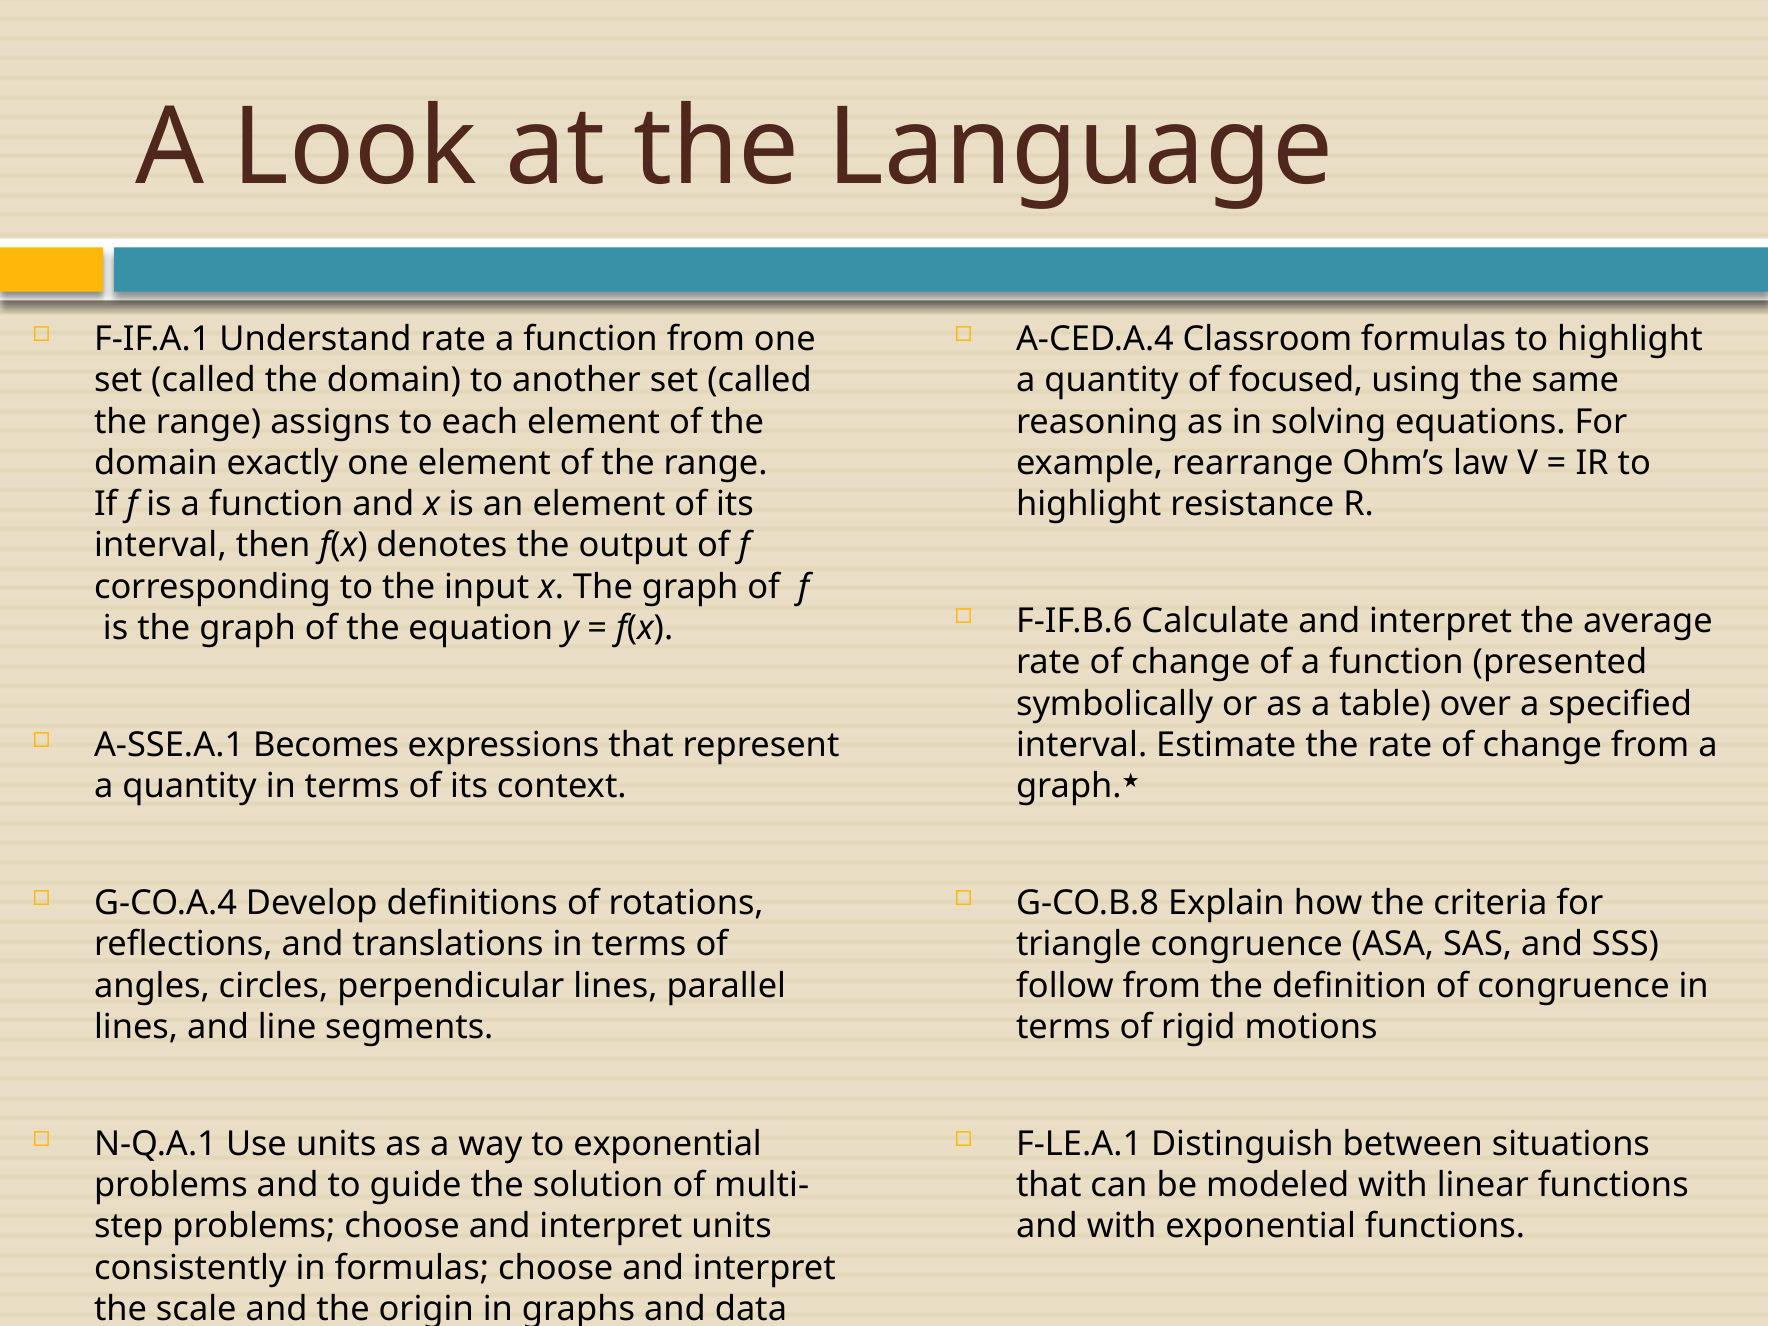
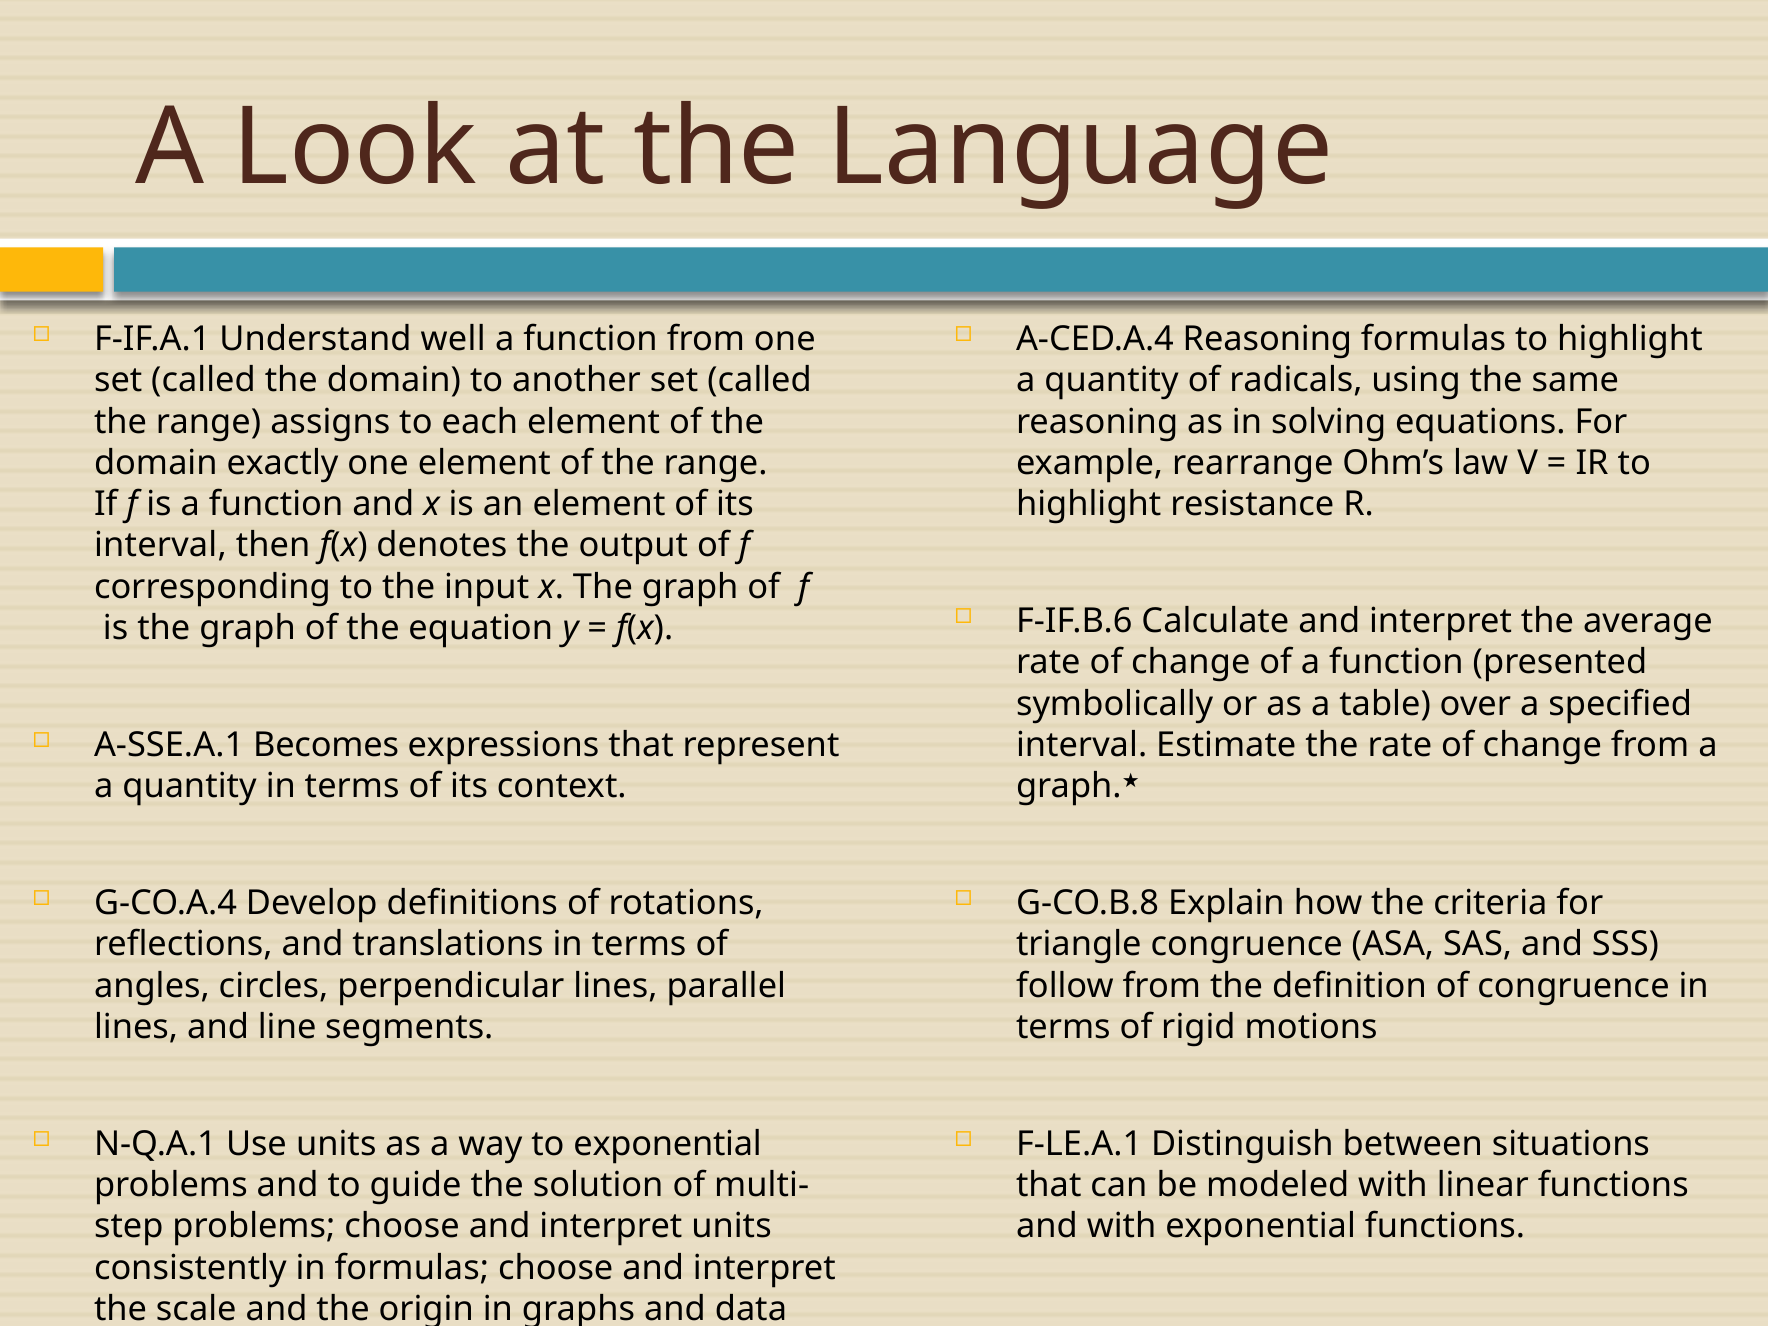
Understand rate: rate -> well
A-CED.A.4 Classroom: Classroom -> Reasoning
of focused: focused -> radicals
